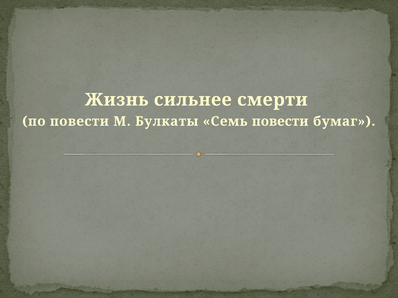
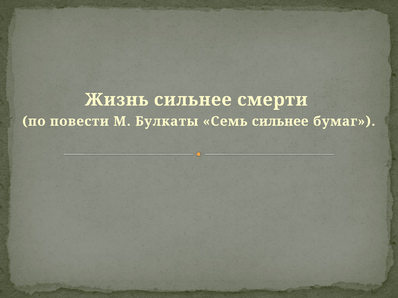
Семь повести: повести -> сильнее
